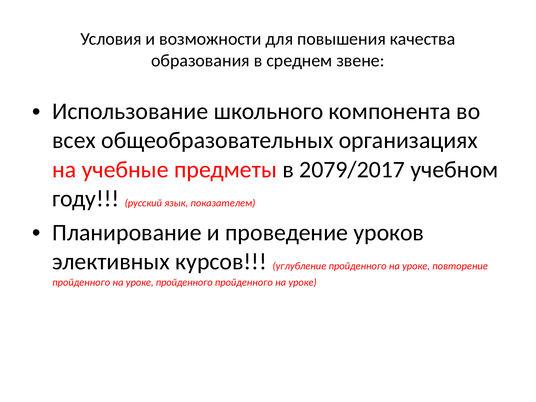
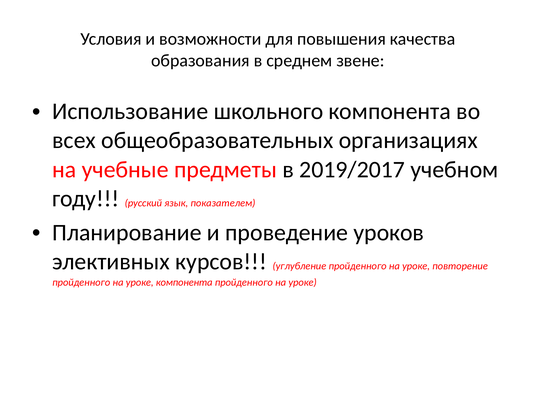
2079/2017: 2079/2017 -> 2019/2017
уроке пройденного: пройденного -> компонента
